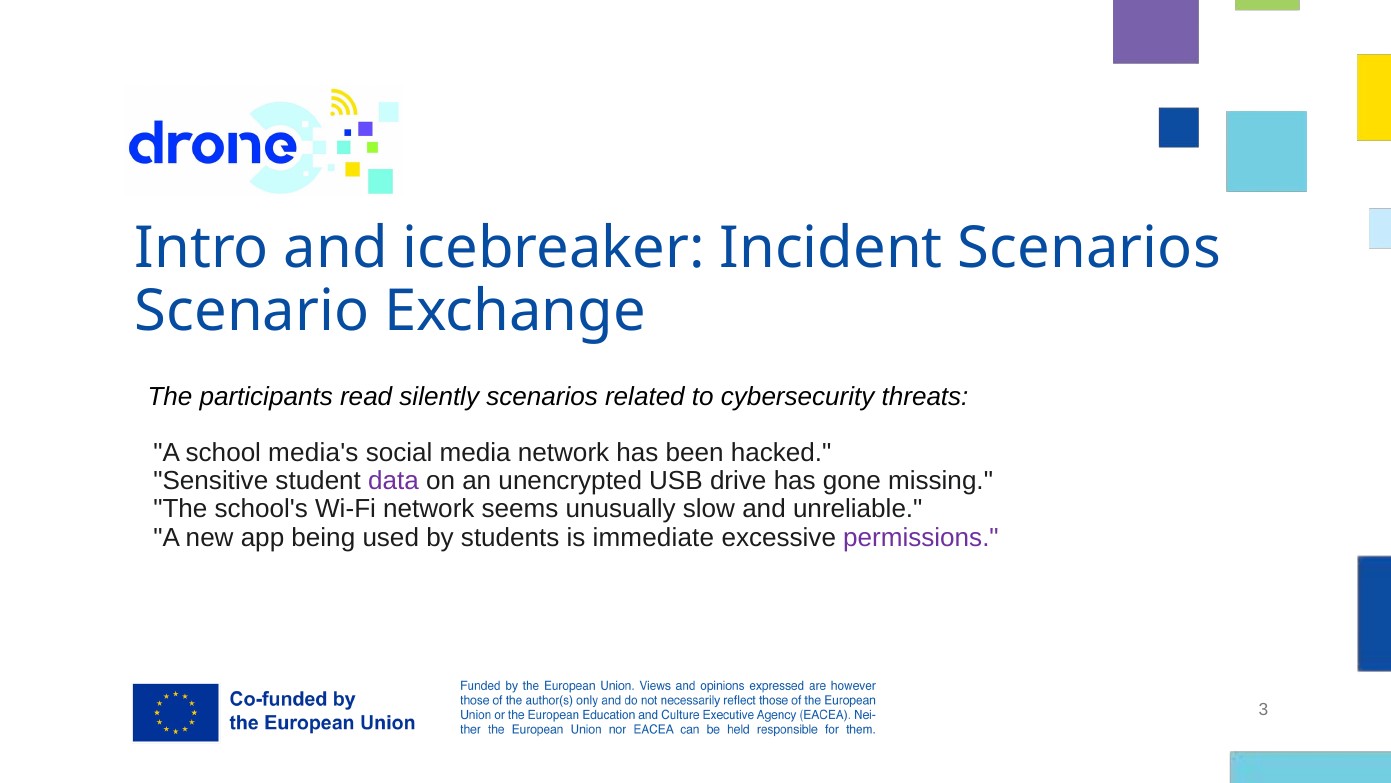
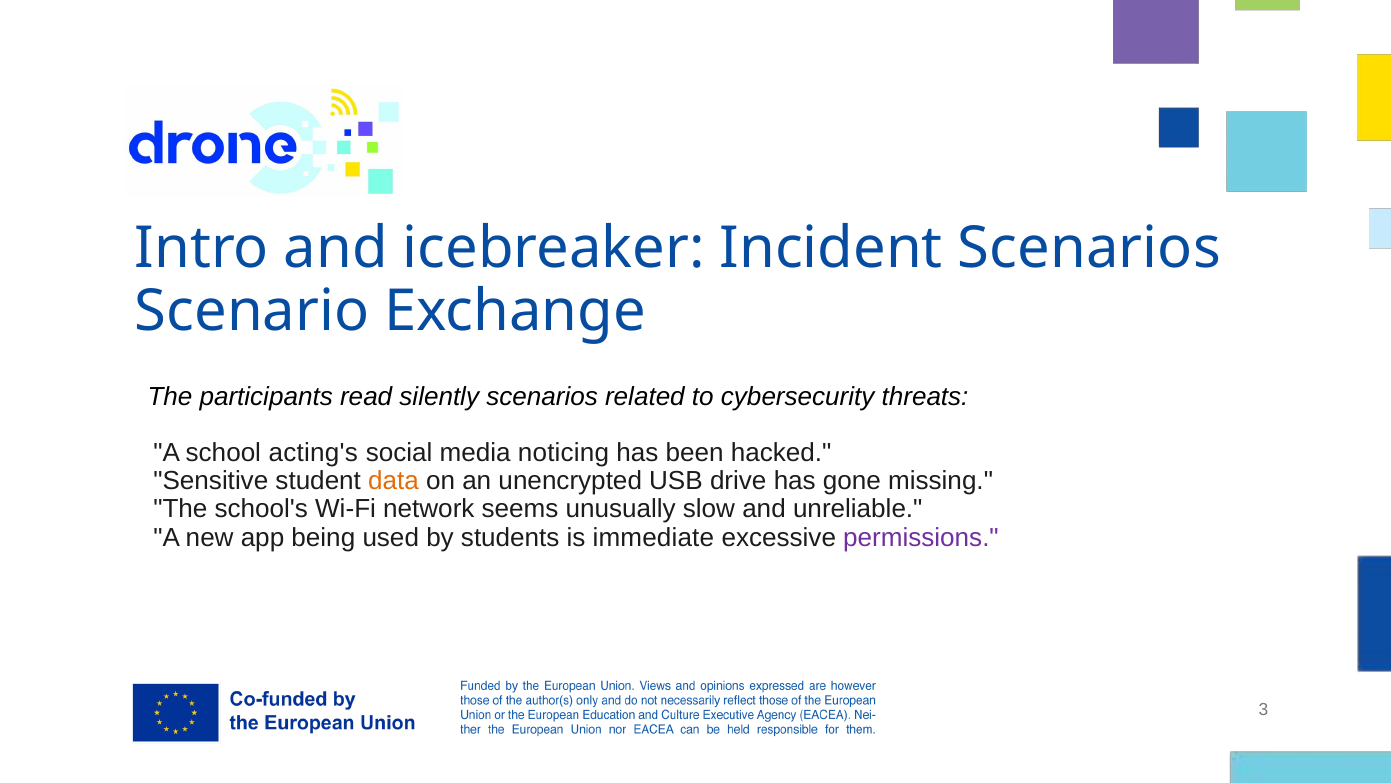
media's: media's -> acting's
media network: network -> noticing
data colour: purple -> orange
